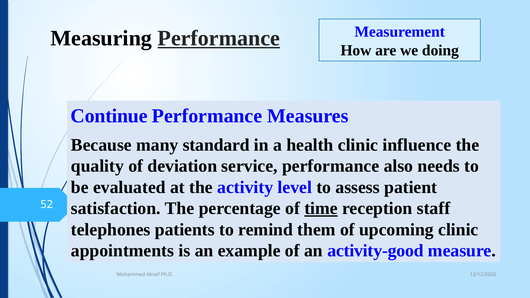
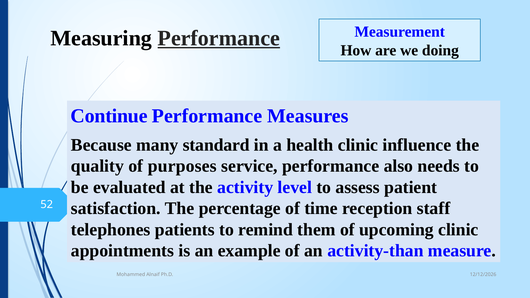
deviation: deviation -> purposes
time underline: present -> none
activity-good: activity-good -> activity-than
